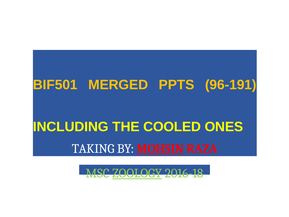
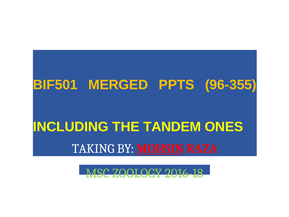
96-191: 96-191 -> 96-355
COOLED: COOLED -> TANDEM
ZOOLOGY underline: present -> none
